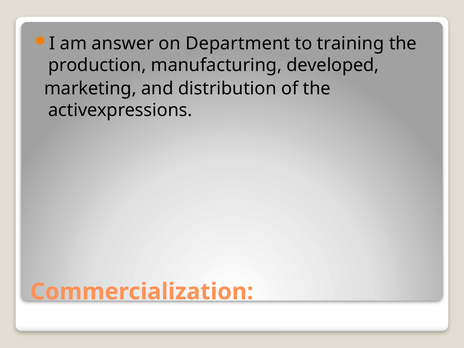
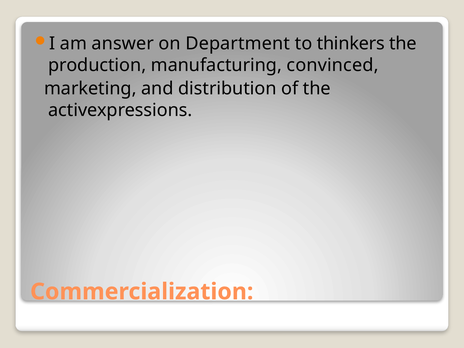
training: training -> thinkers
developed: developed -> convinced
